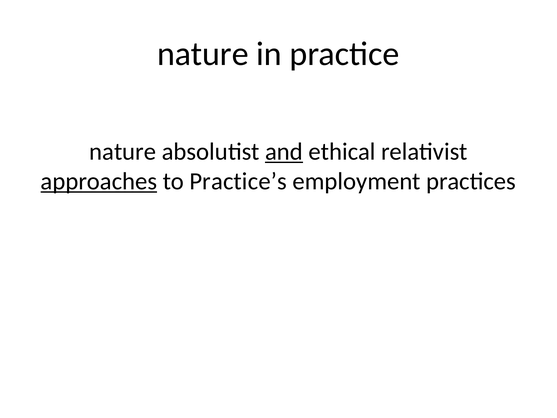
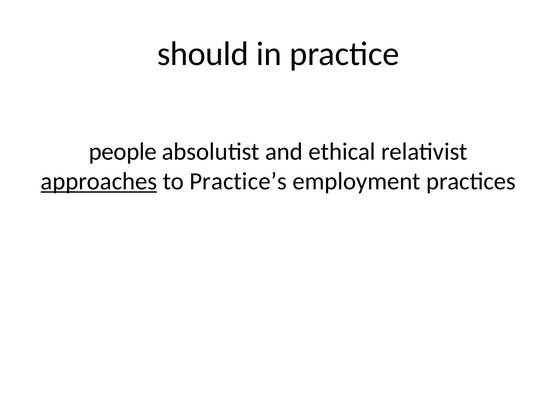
nature at (203, 54): nature -> should
nature at (123, 152): nature -> people
and underline: present -> none
